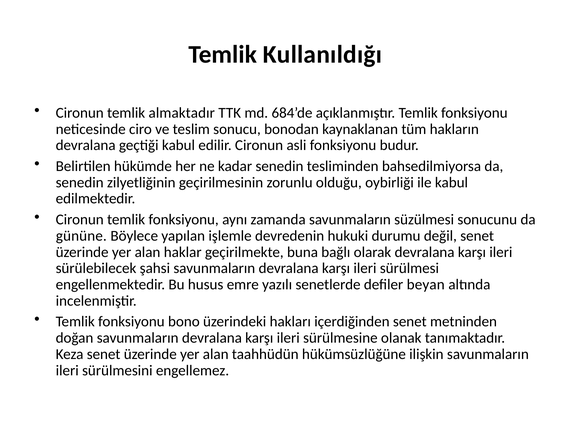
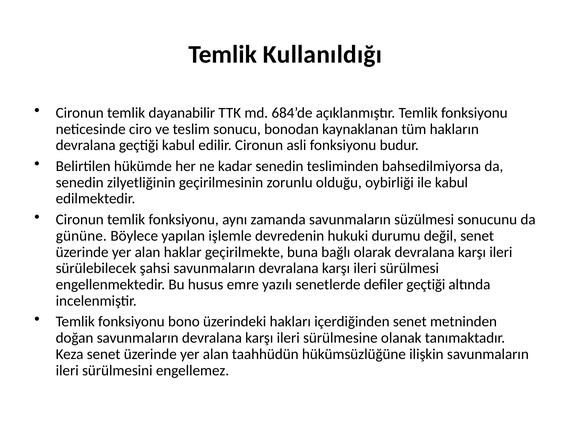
almaktadır: almaktadır -> dayanabilir
defiler beyan: beyan -> geçtiği
